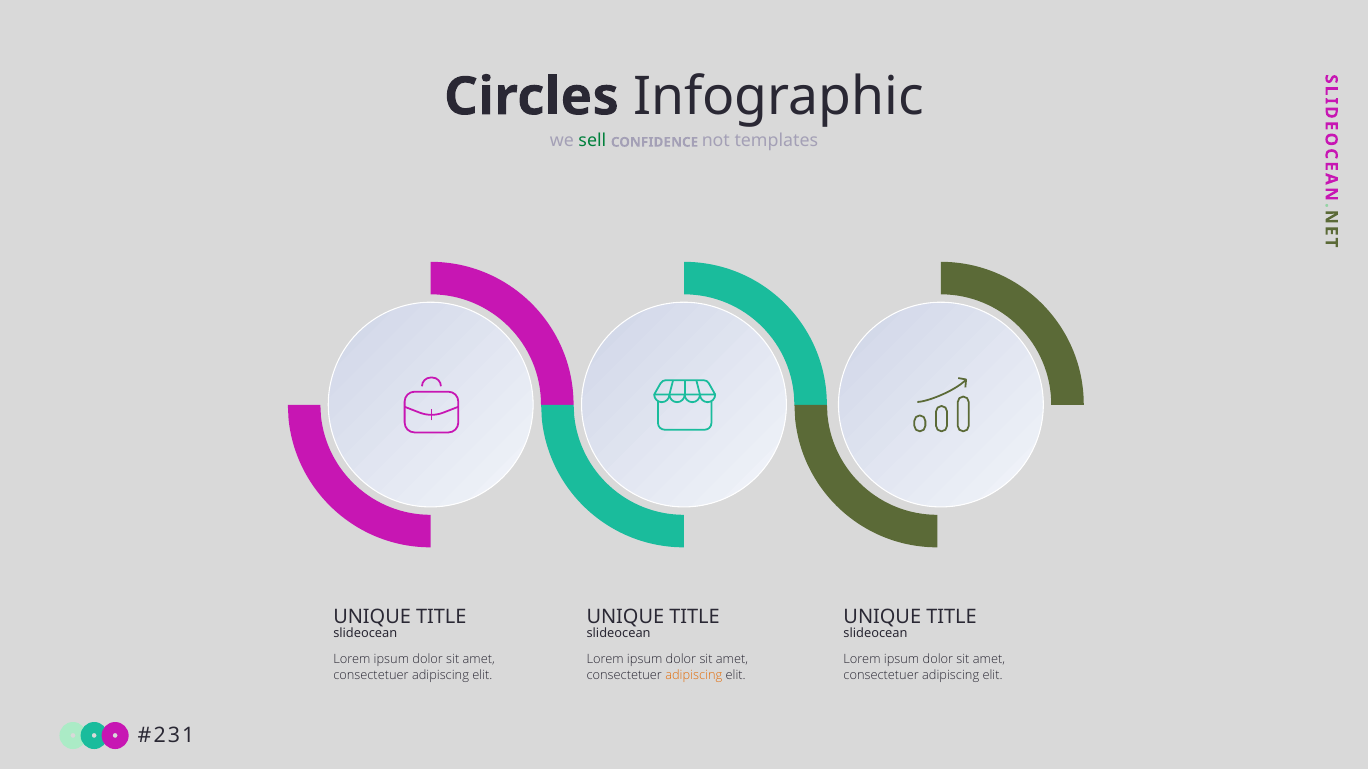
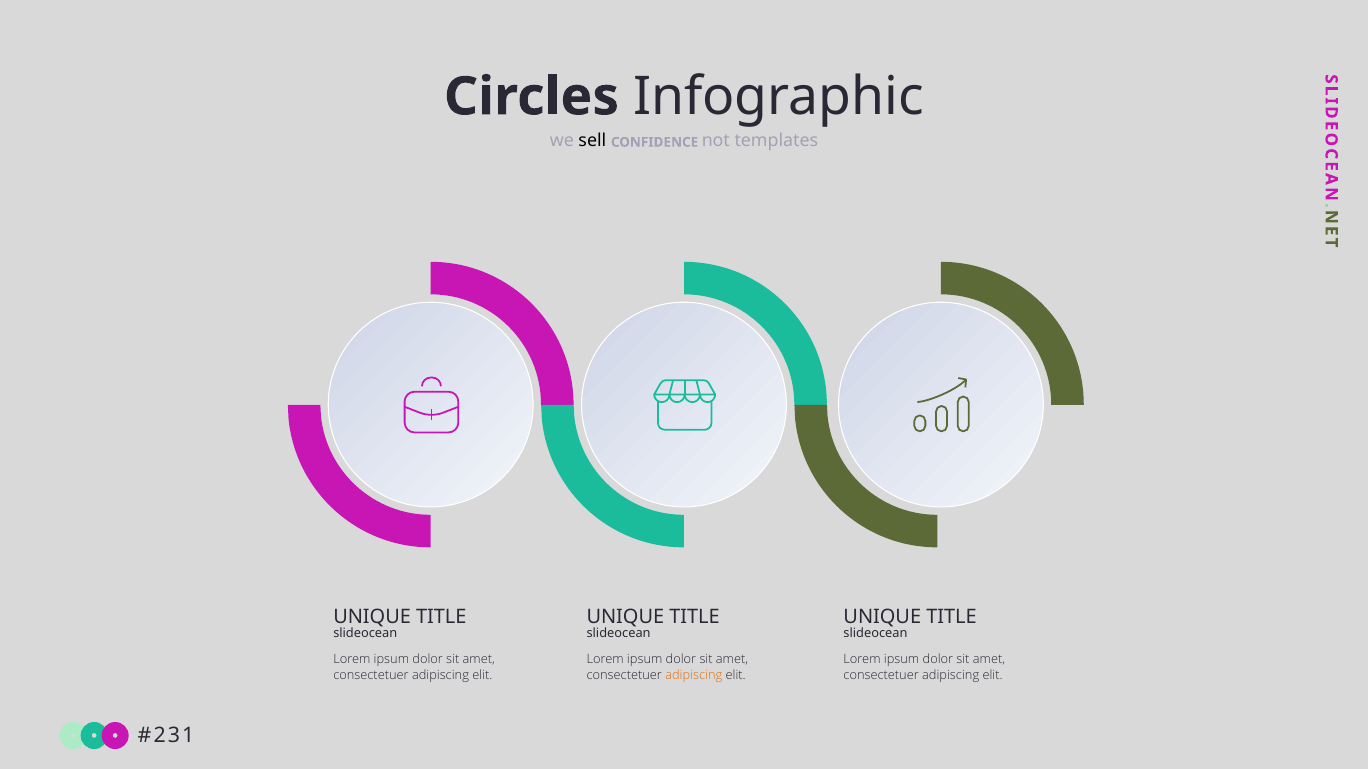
sell colour: green -> black
